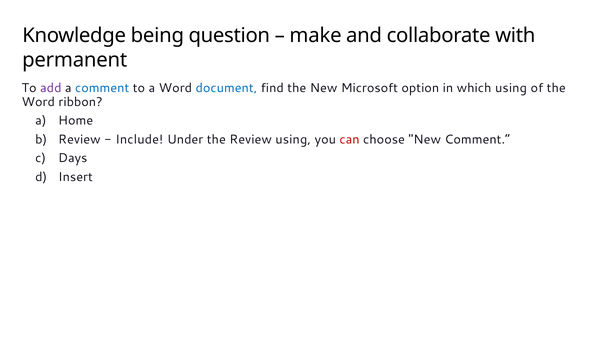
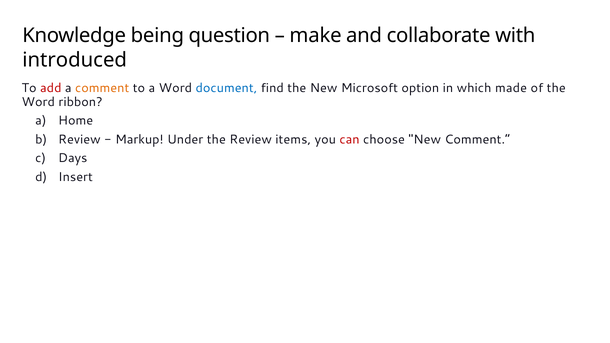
permanent: permanent -> introduced
add colour: purple -> red
comment colour: blue -> orange
which using: using -> made
Include: Include -> Markup
Review using: using -> items
